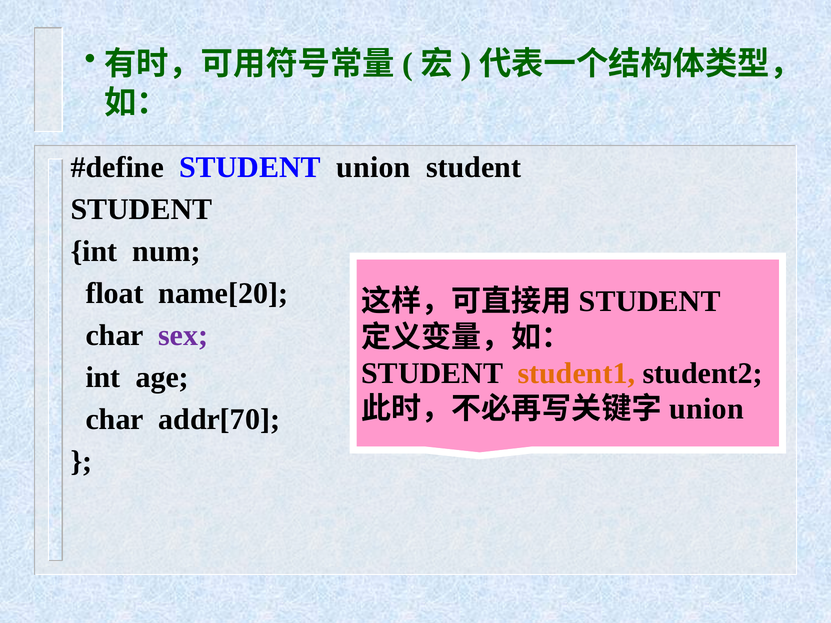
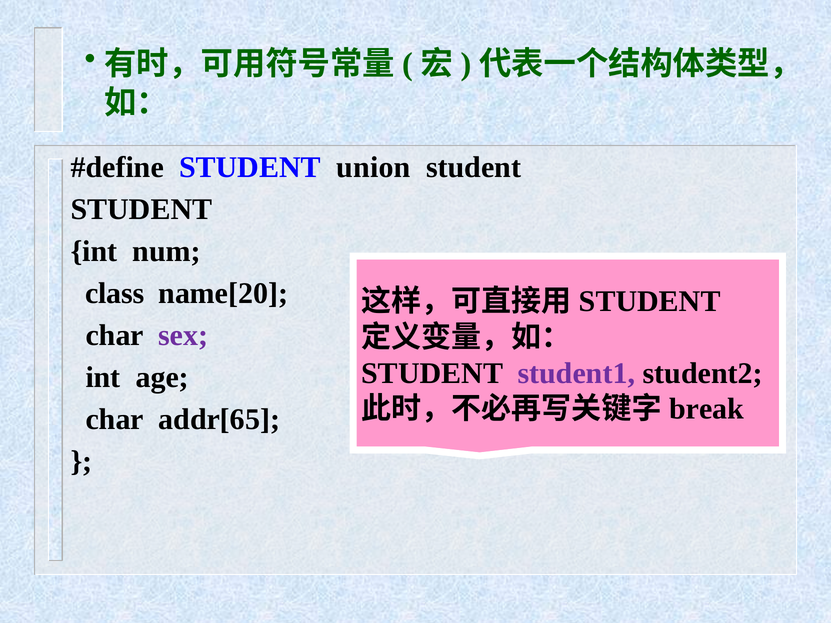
float: float -> class
student1 colour: orange -> purple
union at (706, 409): union -> break
addr[70: addr[70 -> addr[65
